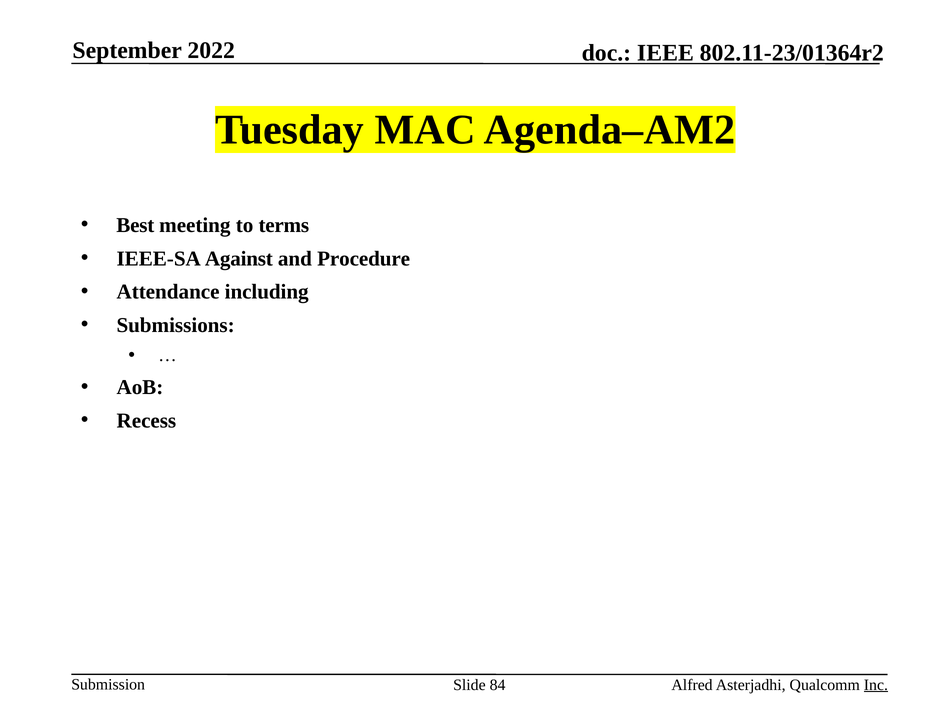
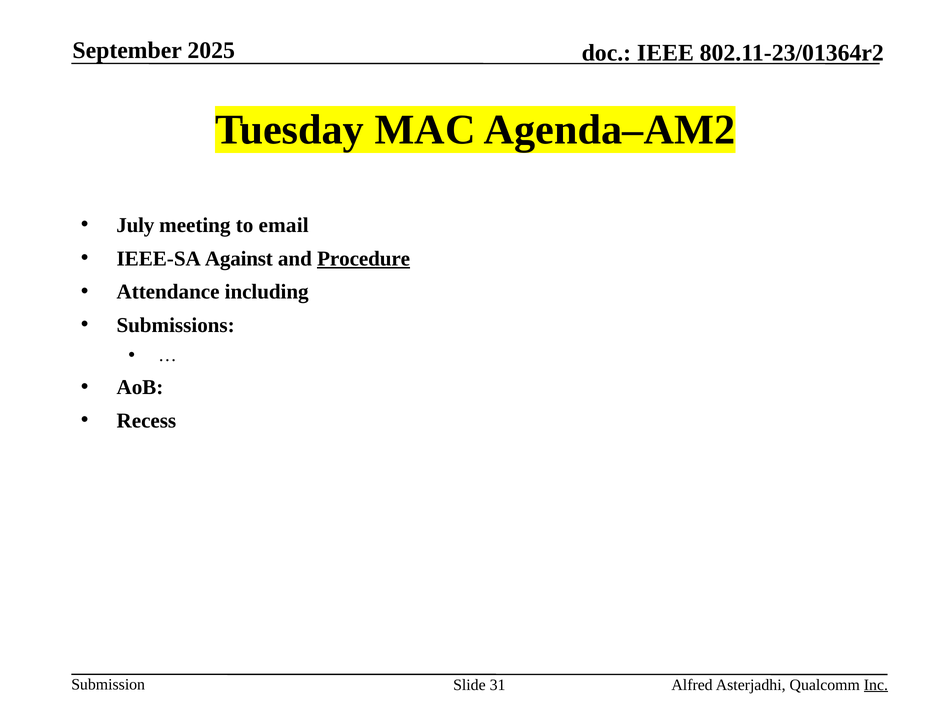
2022: 2022 -> 2025
Best: Best -> July
terms: terms -> email
Procedure underline: none -> present
84: 84 -> 31
